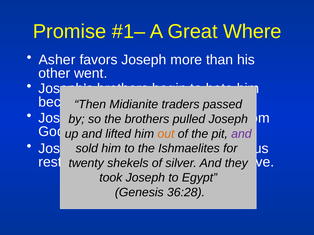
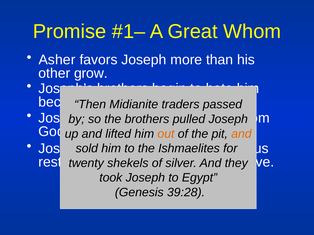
Where: Where -> Whom
went: went -> grow
and at (241, 134) colour: purple -> orange
36:28: 36:28 -> 39:28
